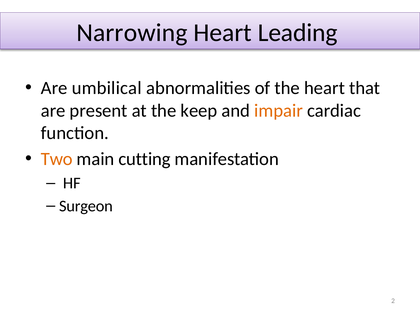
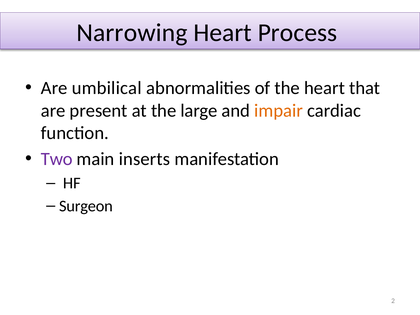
Leading: Leading -> Process
keep: keep -> large
Two colour: orange -> purple
cutting: cutting -> inserts
